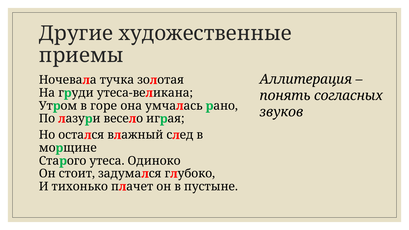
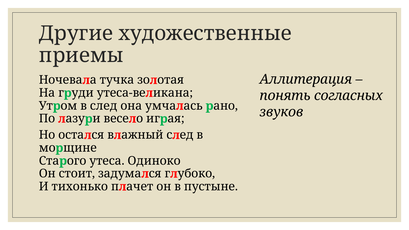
в горе: горе -> след
